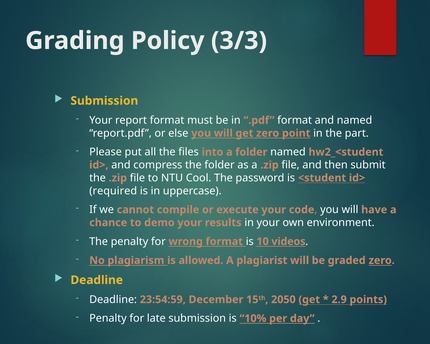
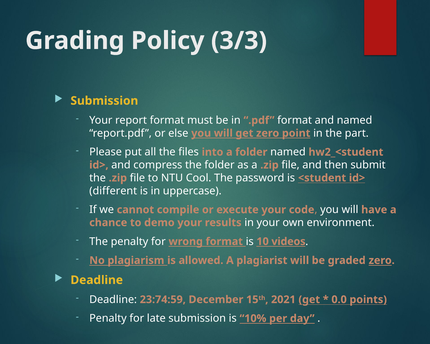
required: required -> different
23:54:59: 23:54:59 -> 23:74:59
2050: 2050 -> 2021
2.9: 2.9 -> 0.0
